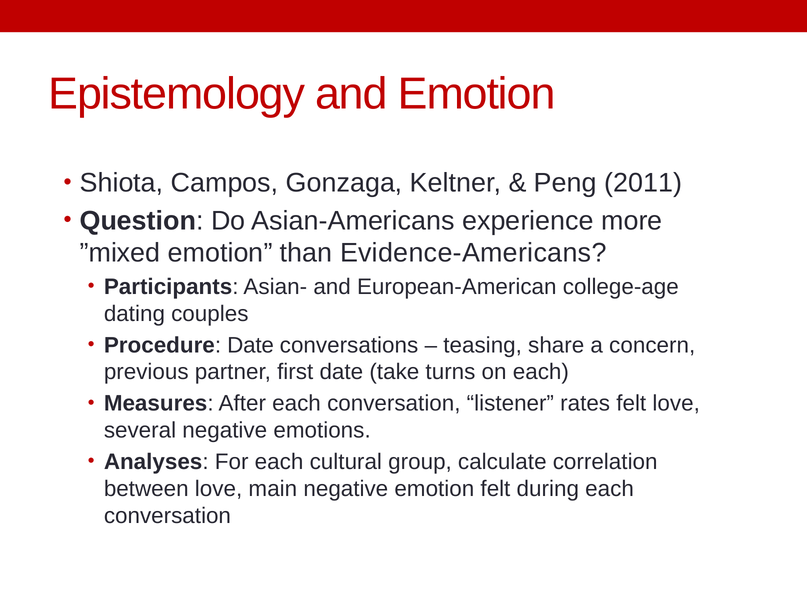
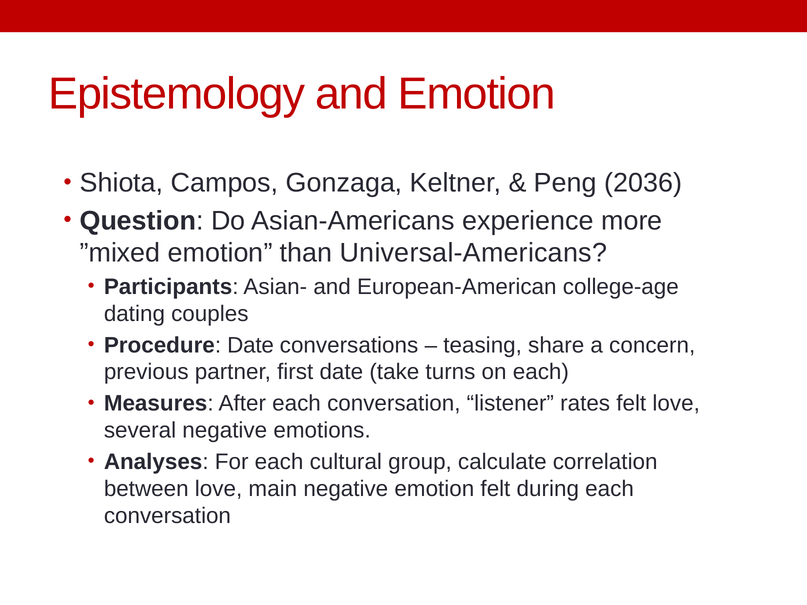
2011: 2011 -> 2036
Evidence-Americans: Evidence-Americans -> Universal-Americans
